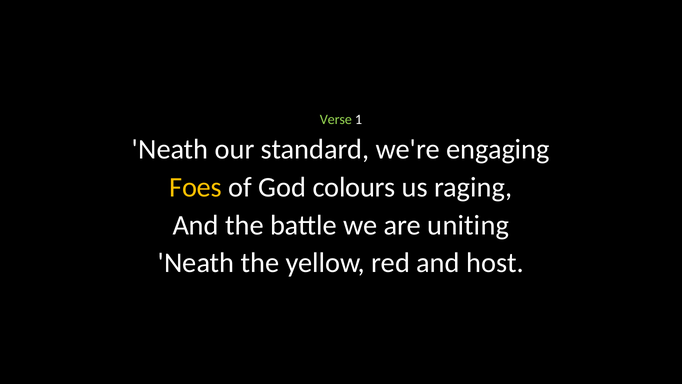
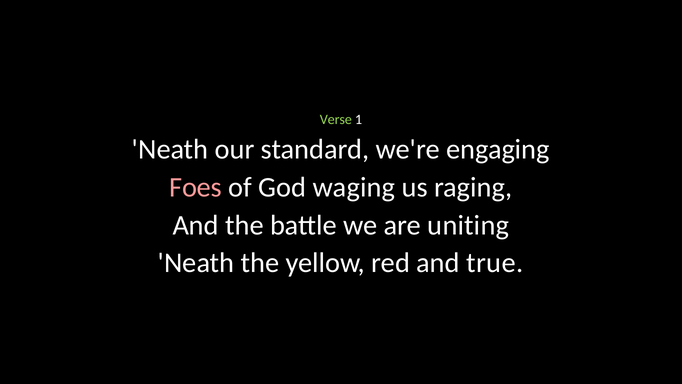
Foes colour: yellow -> pink
colours: colours -> waging
host: host -> true
